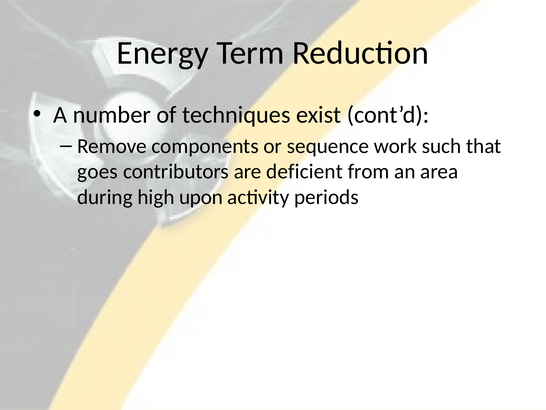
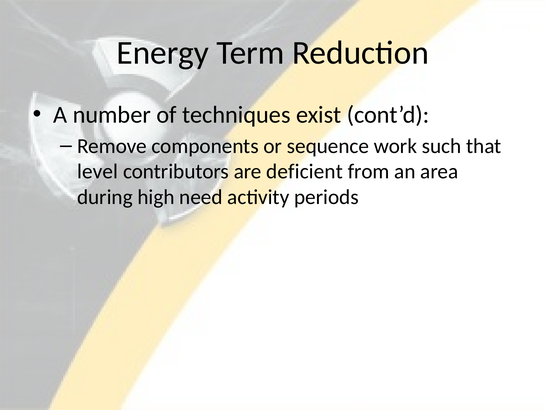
goes: goes -> level
upon: upon -> need
